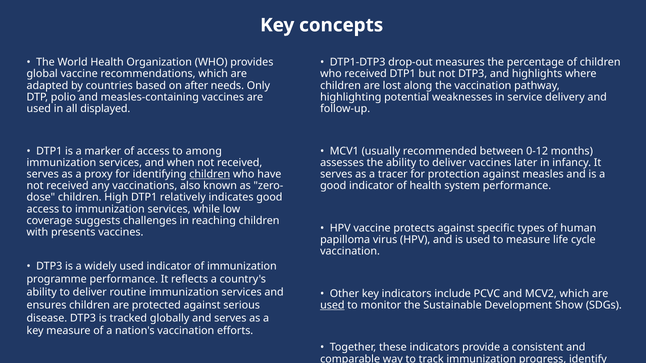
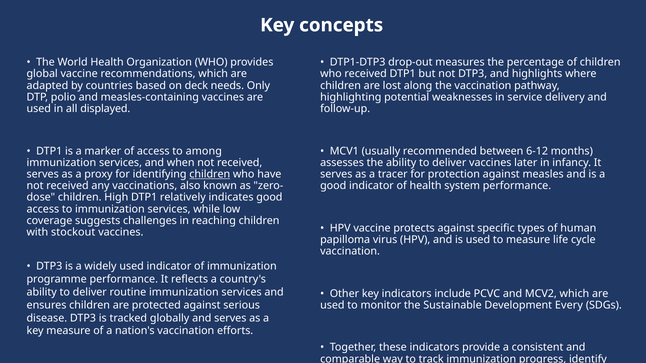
after: after -> deck
0-12: 0-12 -> 6-12
presents: presents -> stockout
used at (332, 305) underline: present -> none
Show: Show -> Every
